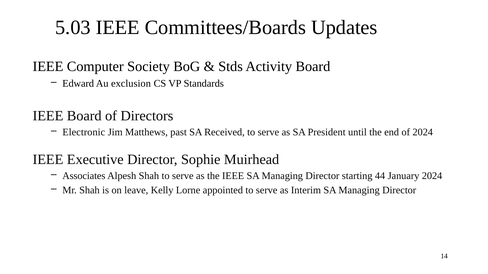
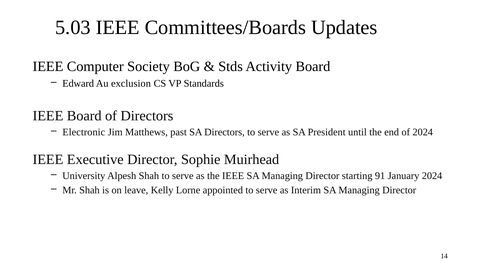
SA Received: Received -> Directors
Associates: Associates -> University
44: 44 -> 91
